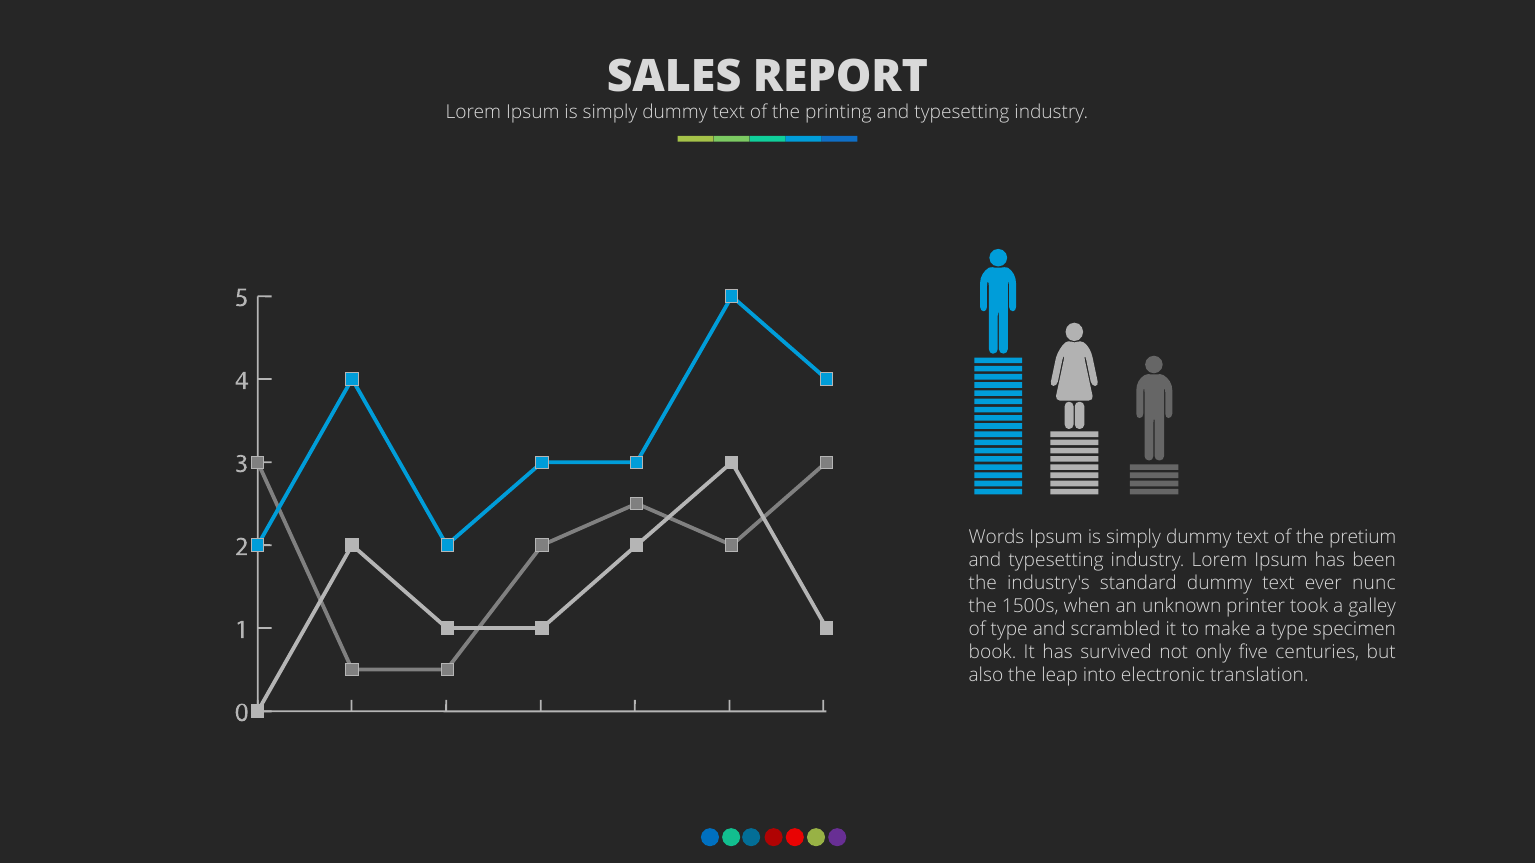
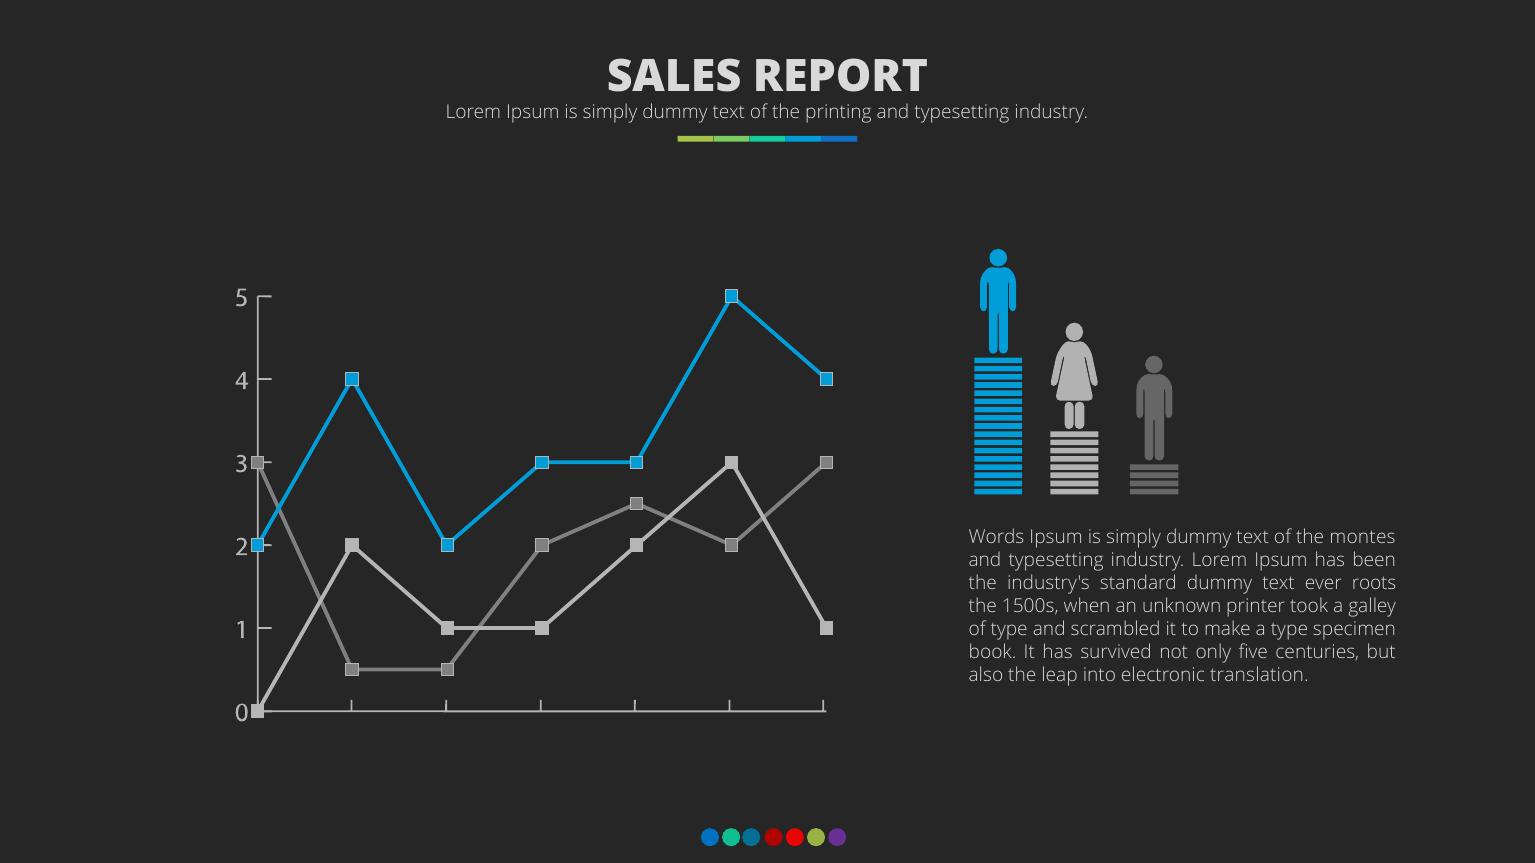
pretium: pretium -> montes
nunc: nunc -> roots
